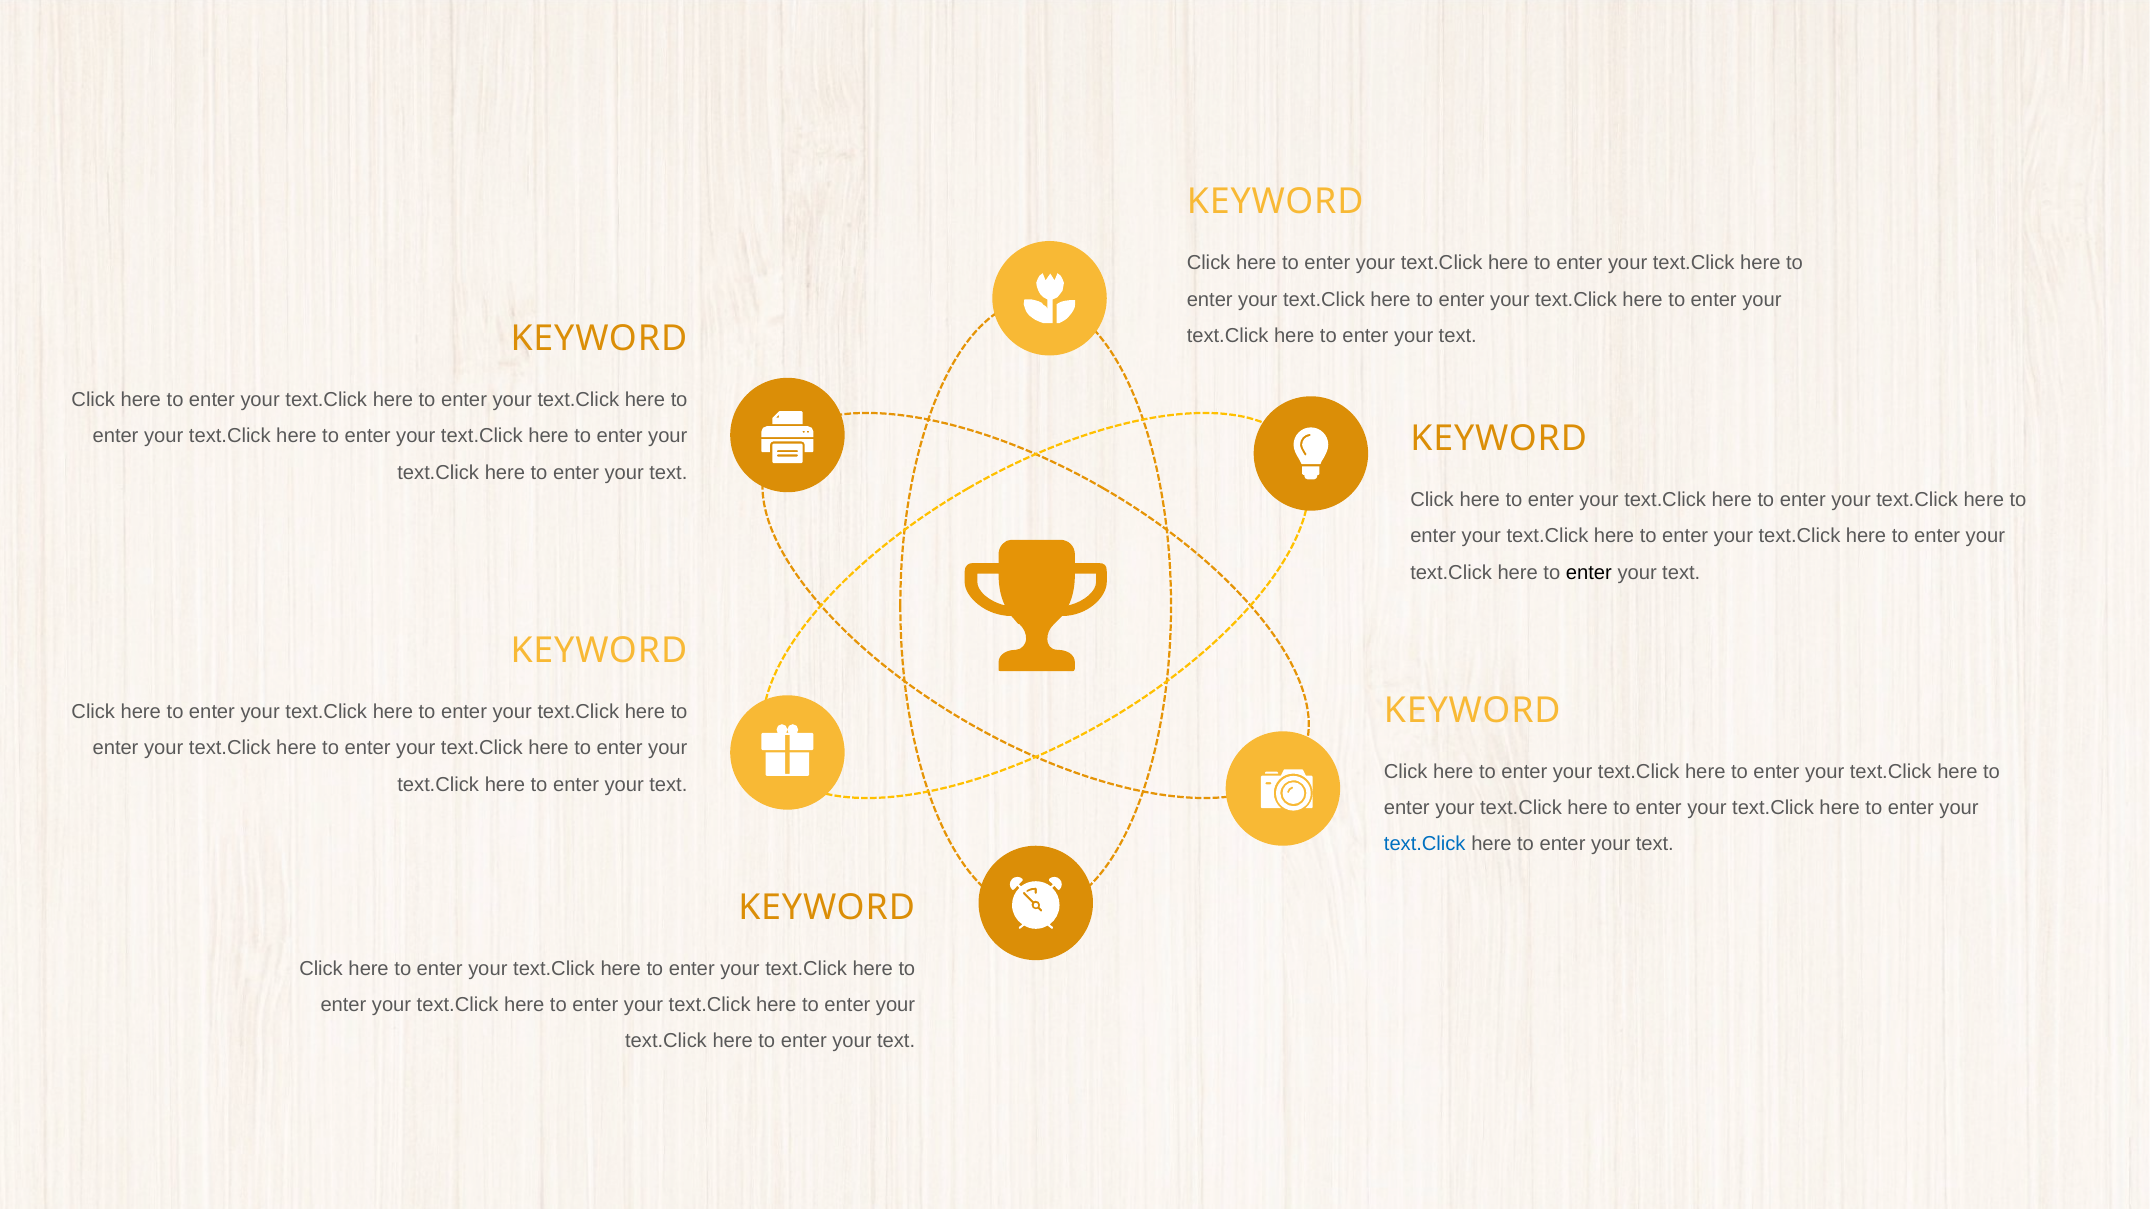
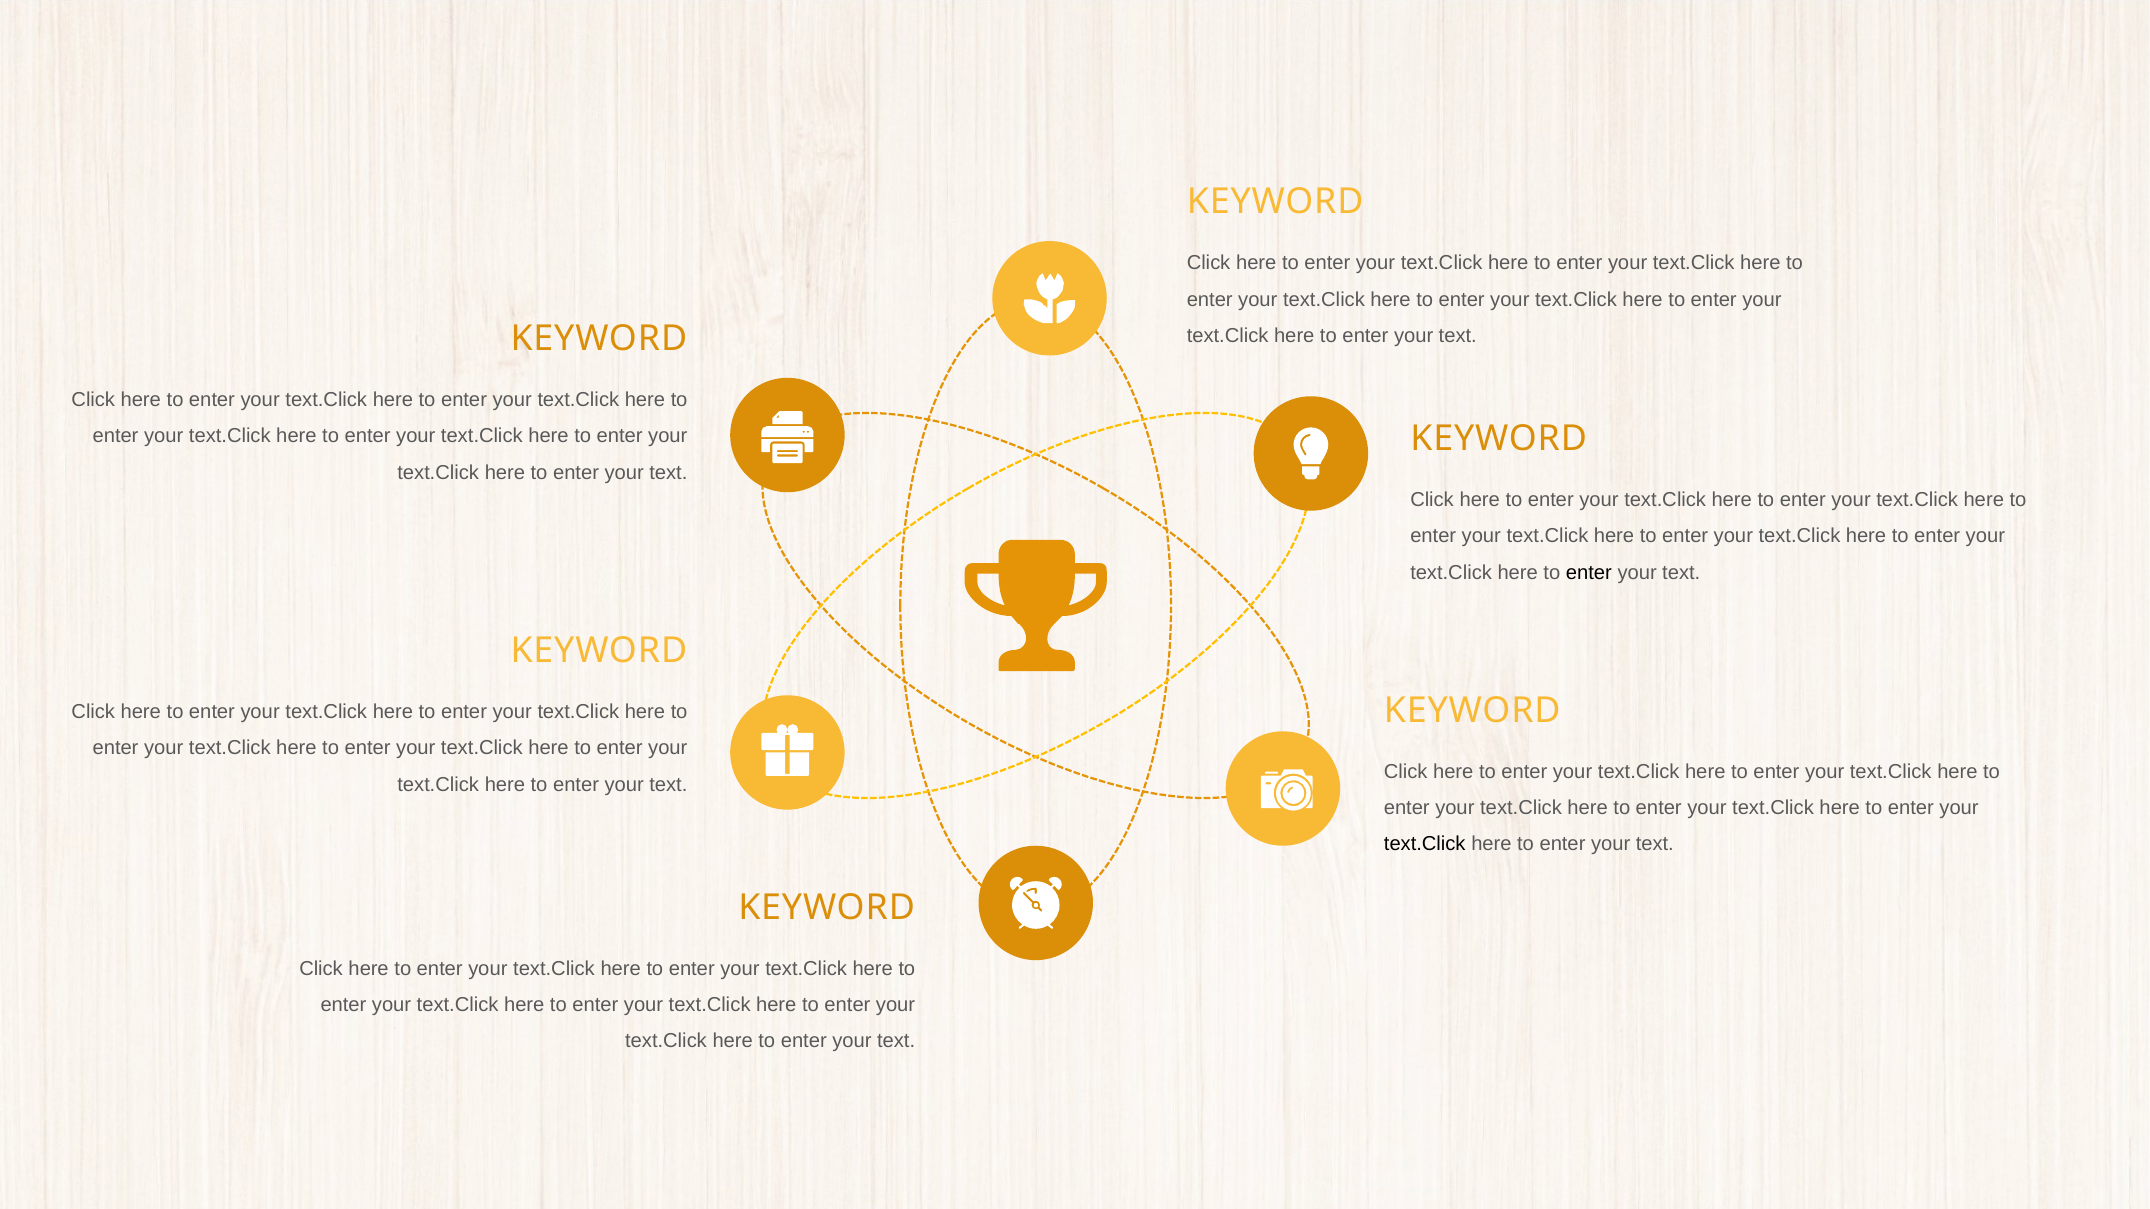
text.Click at (1425, 844) colour: blue -> black
